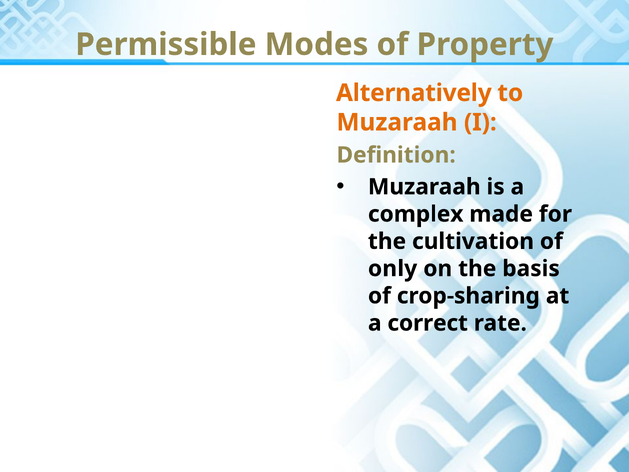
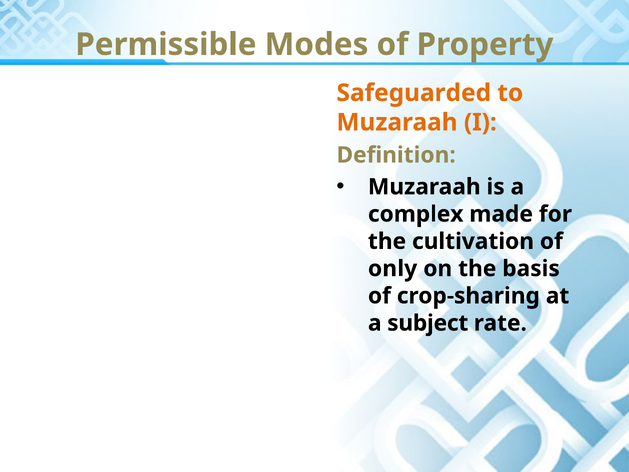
Alternatively: Alternatively -> Safeguarded
correct: correct -> subject
